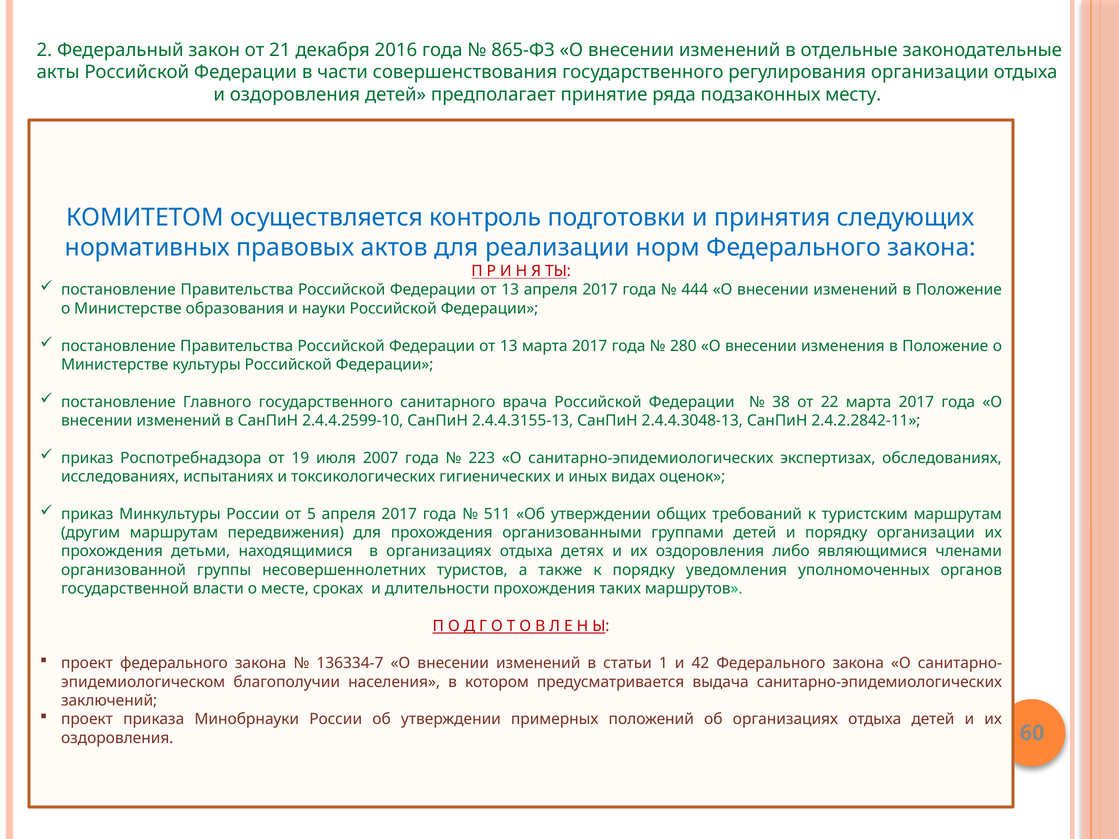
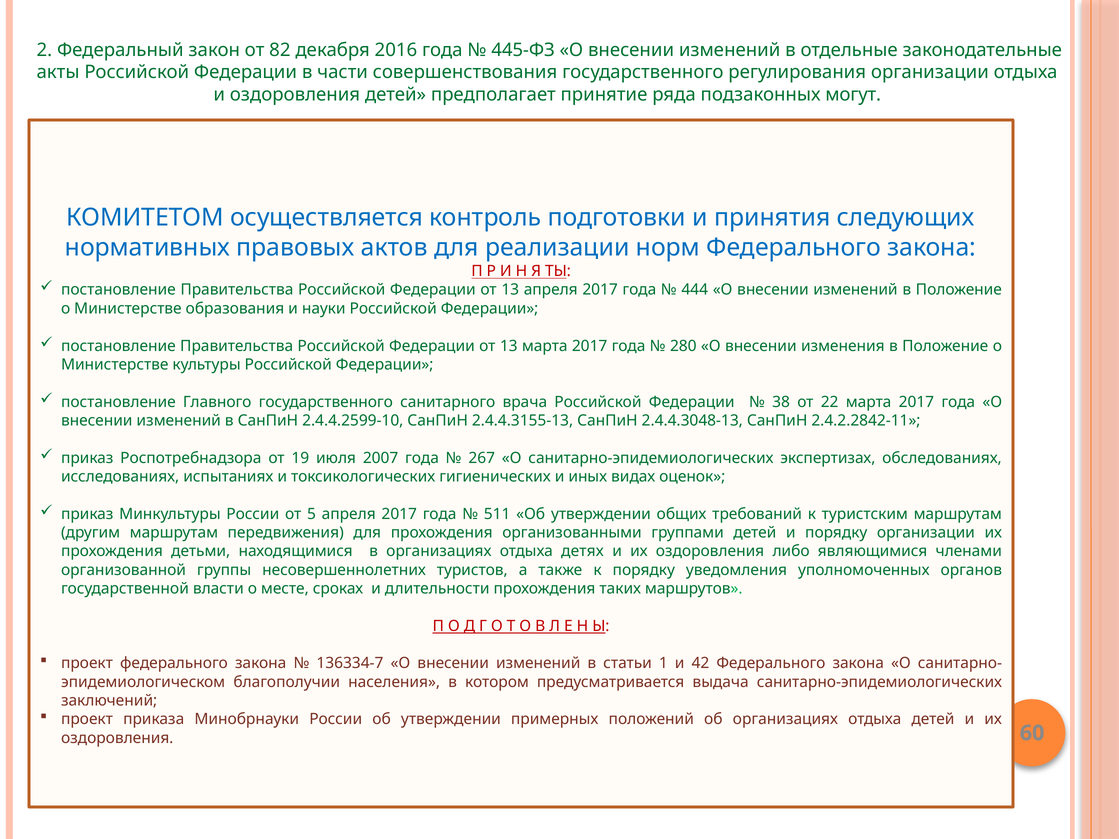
21: 21 -> 82
865-ФЗ: 865-ФЗ -> 445-ФЗ
месту: месту -> могут
223: 223 -> 267
